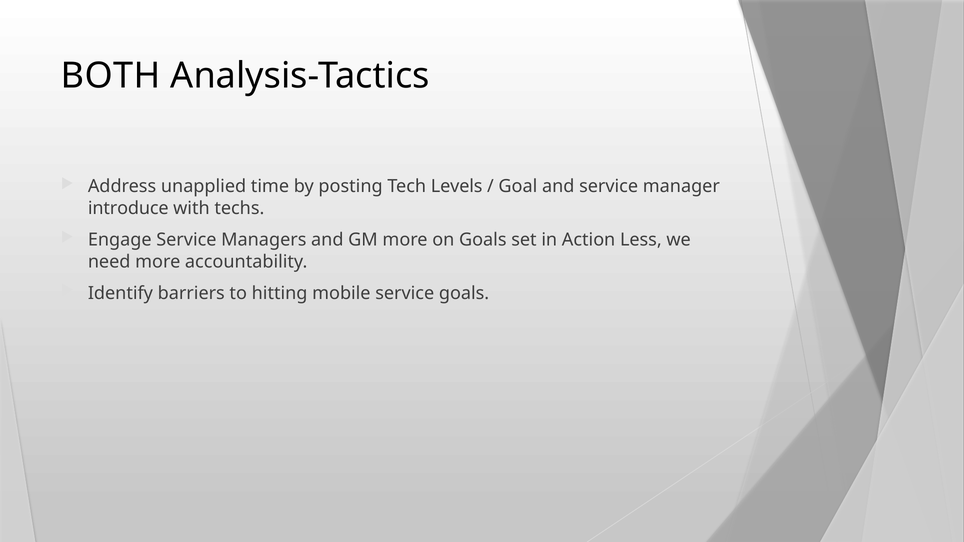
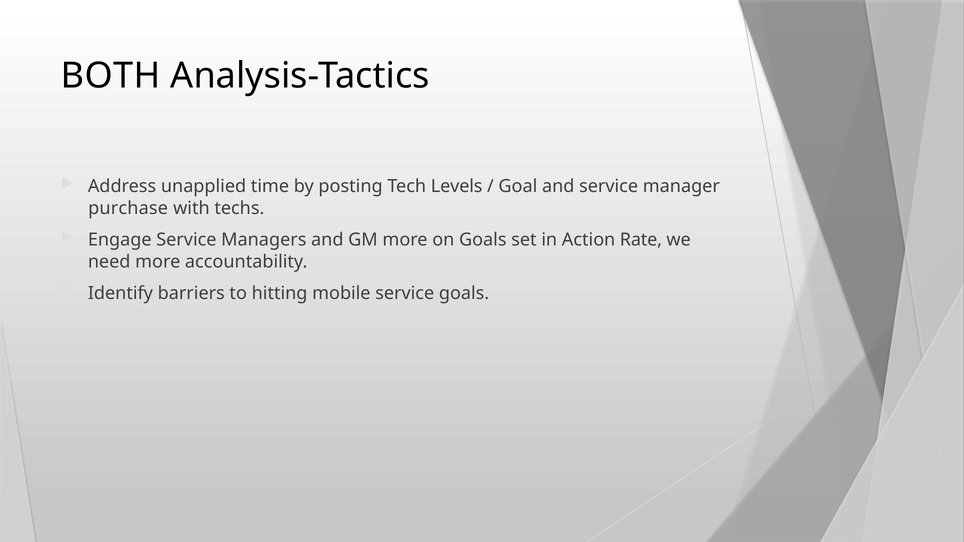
introduce: introduce -> purchase
Less: Less -> Rate
